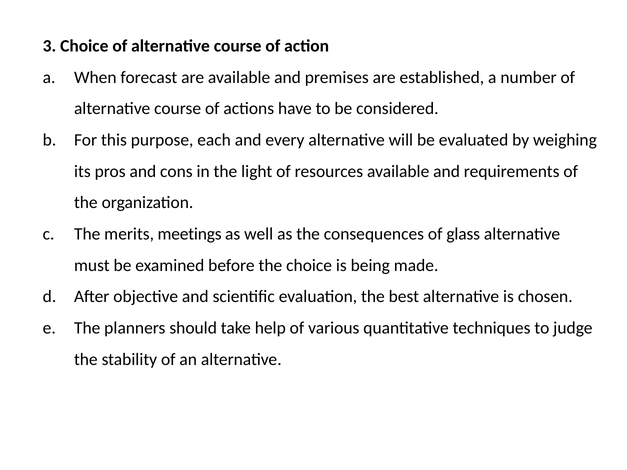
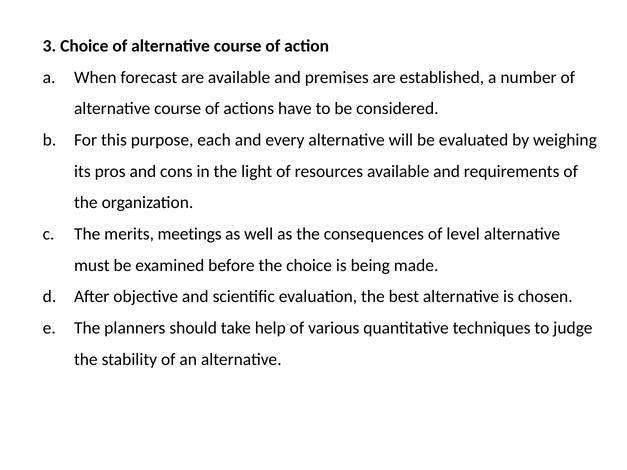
glass: glass -> level
